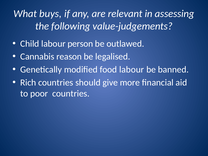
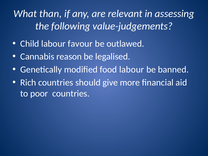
buys: buys -> than
person: person -> favour
